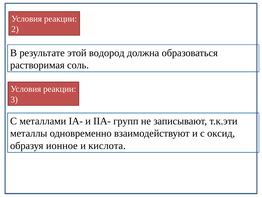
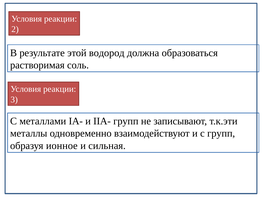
с оксид: оксид -> групп
кислота: кислота -> сильная
